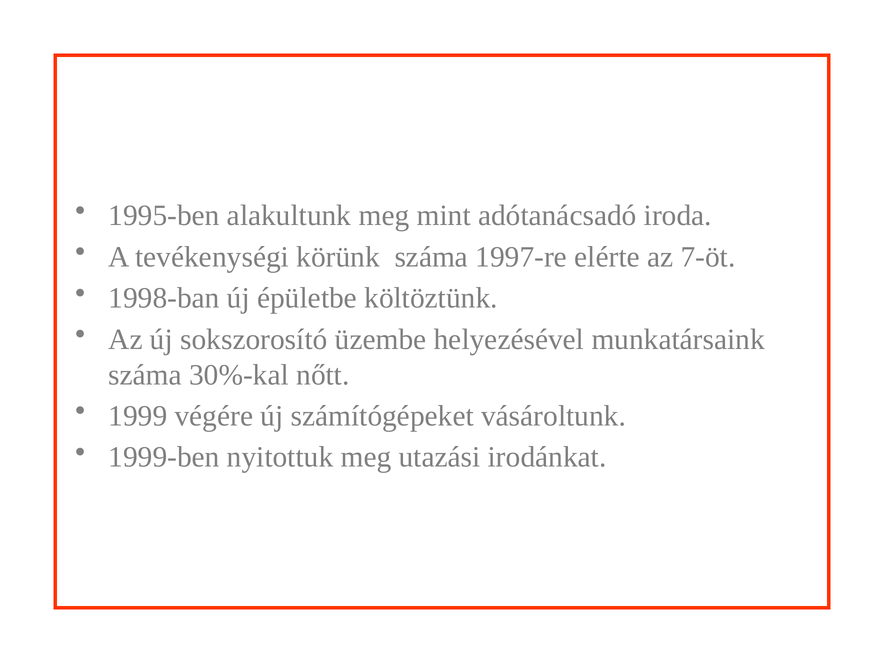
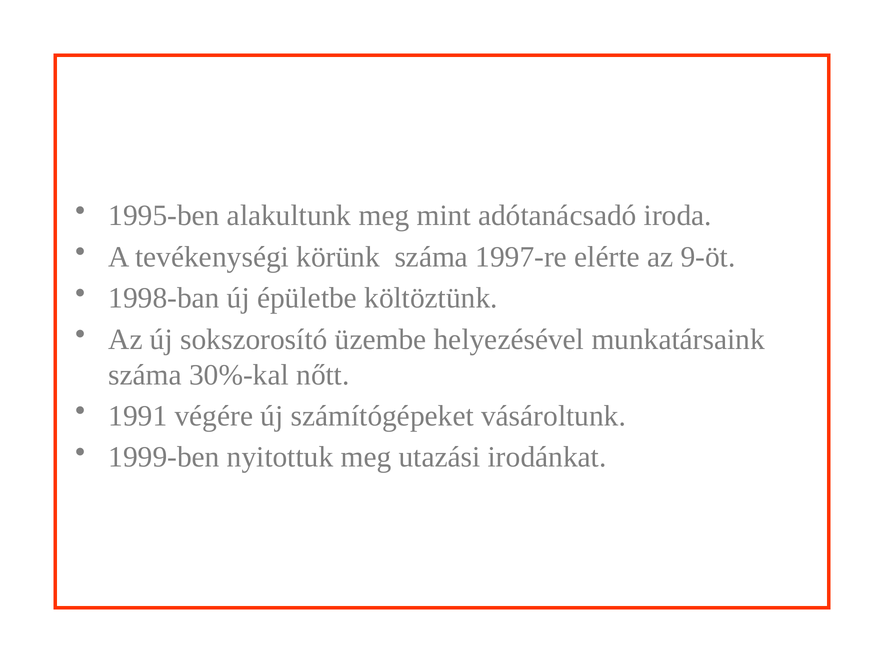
7-öt: 7-öt -> 9-öt
1999: 1999 -> 1991
